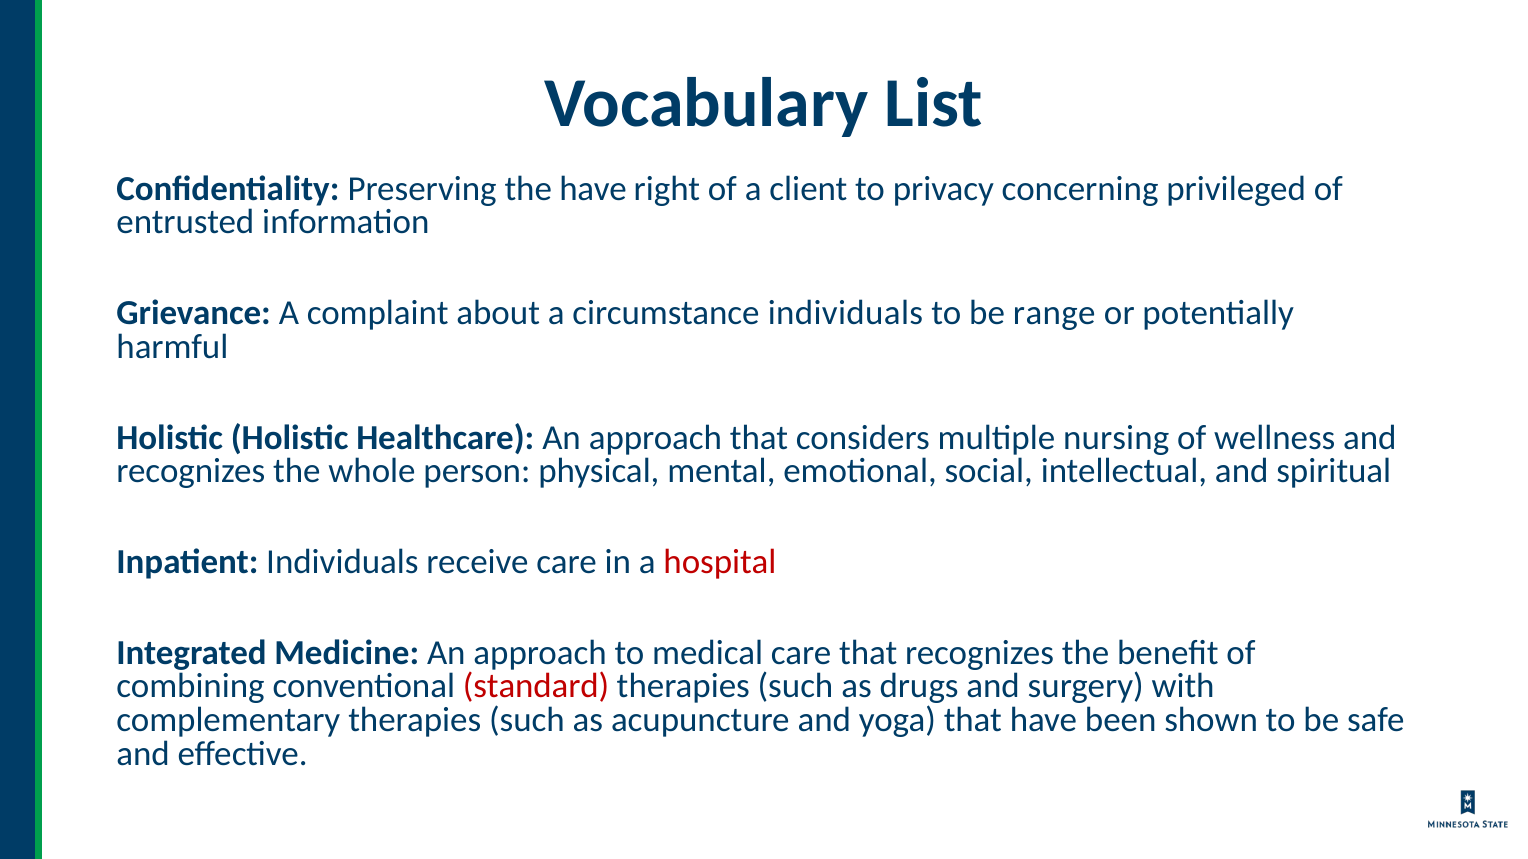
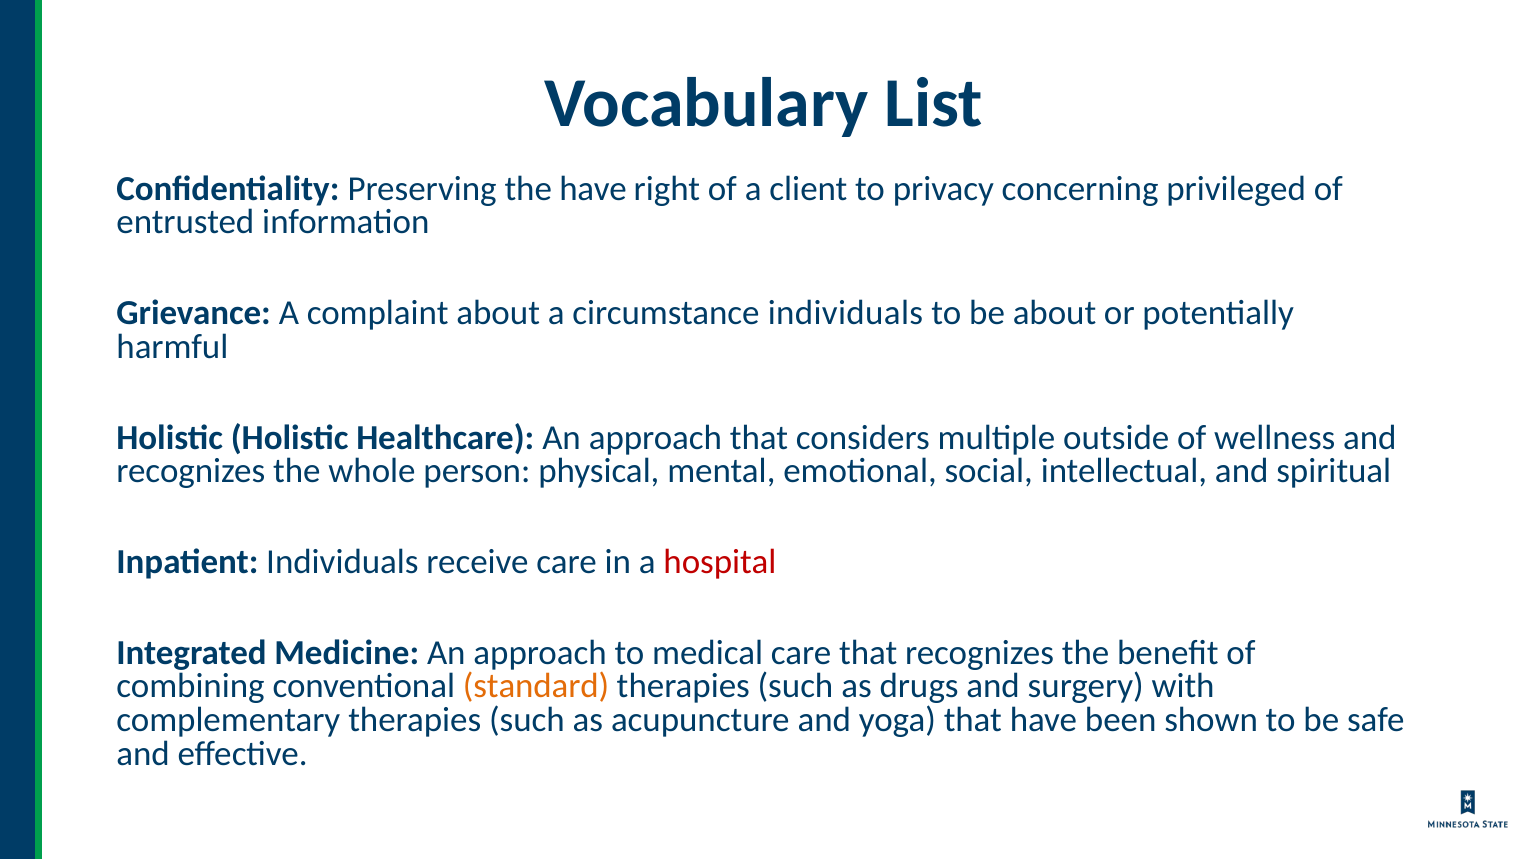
be range: range -> about
nursing: nursing -> outside
standard colour: red -> orange
